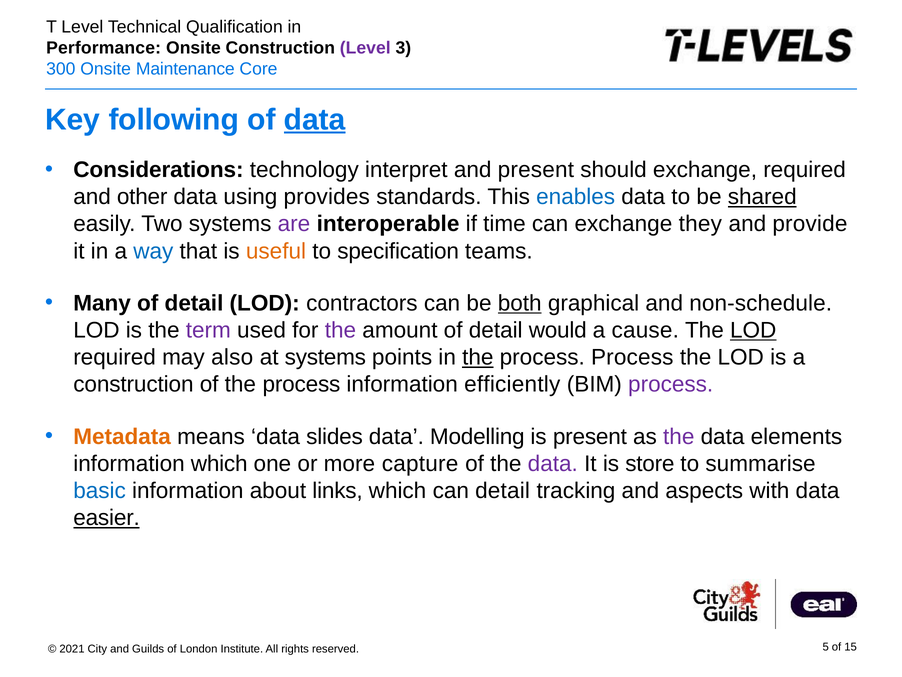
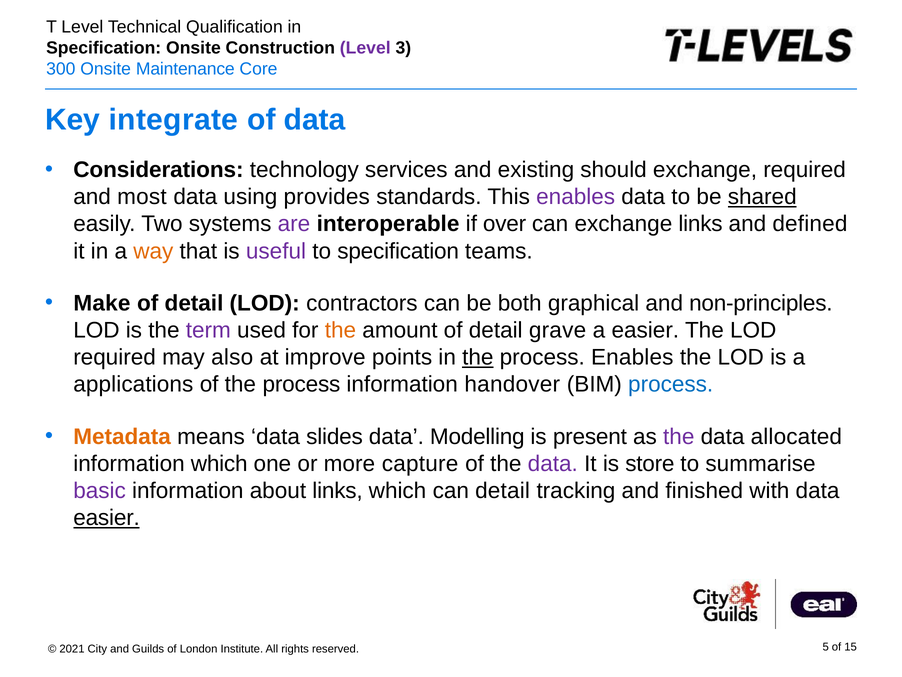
Performance at (104, 48): Performance -> Specification
following: following -> integrate
data at (315, 120) underline: present -> none
interpret: interpret -> services
and present: present -> existing
other: other -> most
enables at (576, 197) colour: blue -> purple
time: time -> over
exchange they: they -> links
provide: provide -> defined
way colour: blue -> orange
useful colour: orange -> purple
Many: Many -> Make
both underline: present -> none
non-schedule: non-schedule -> non-principles
the at (340, 330) colour: purple -> orange
would: would -> grave
a cause: cause -> easier
LOD at (753, 330) underline: present -> none
at systems: systems -> improve
process Process: Process -> Enables
construction at (133, 384): construction -> applications
efficiently: efficiently -> handover
process at (671, 384) colour: purple -> blue
elements: elements -> allocated
basic colour: blue -> purple
aspects: aspects -> finished
